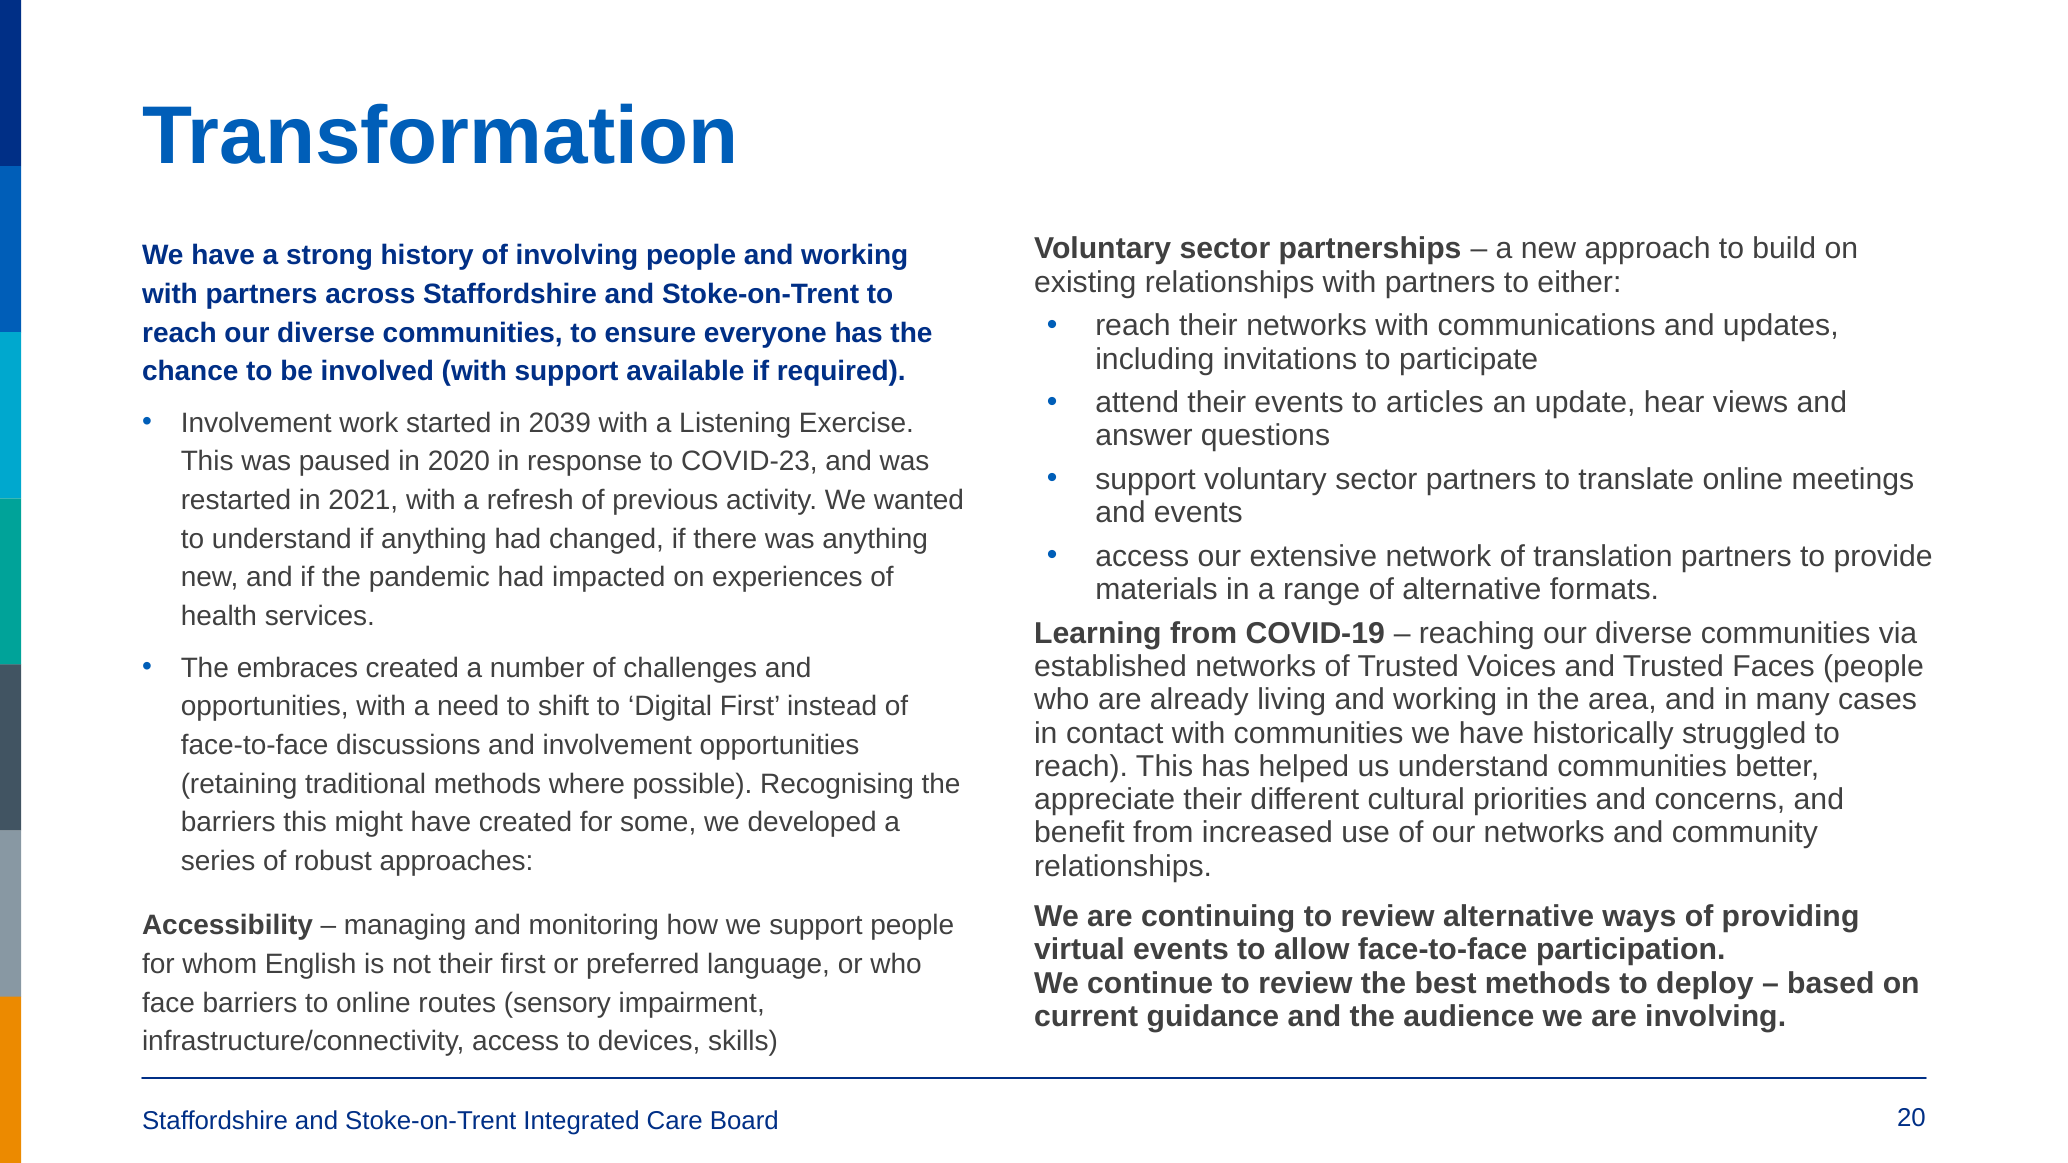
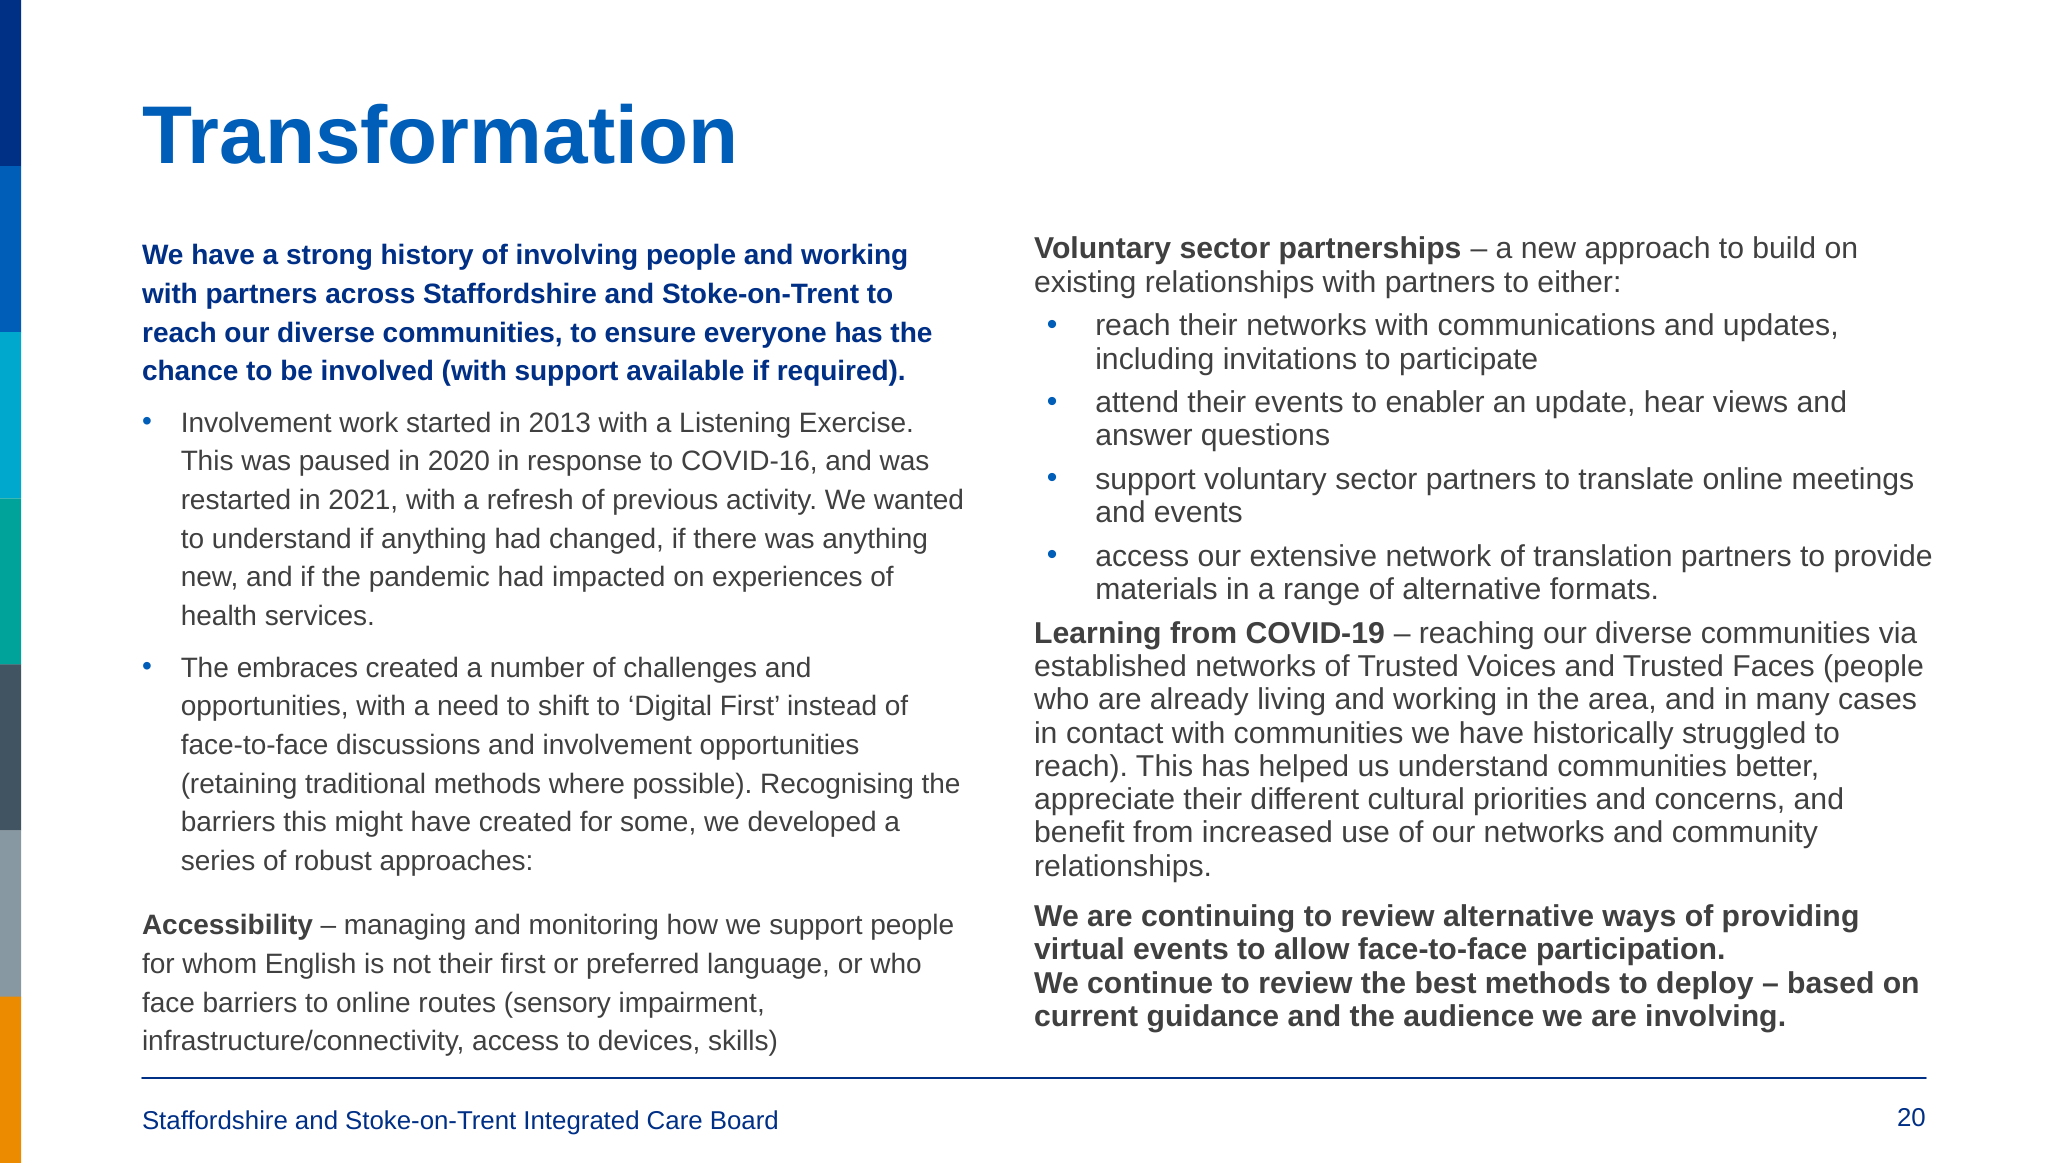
articles: articles -> enabler
2039: 2039 -> 2013
COVID-23: COVID-23 -> COVID-16
